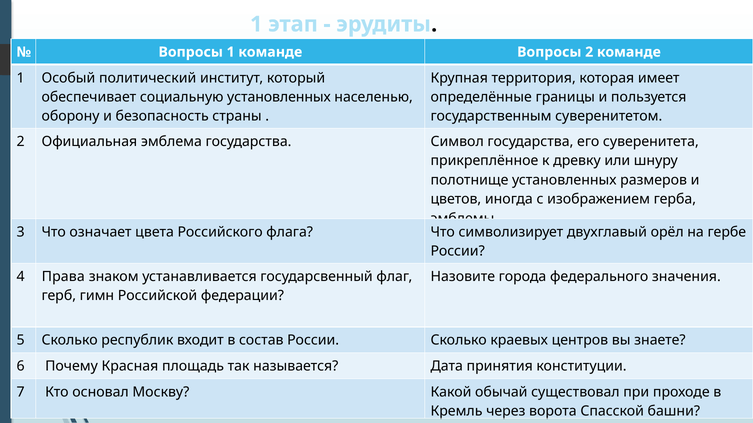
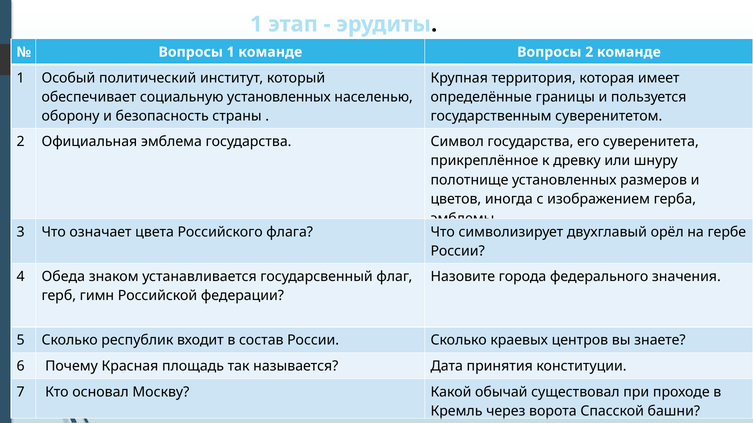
Права: Права -> Обеда
